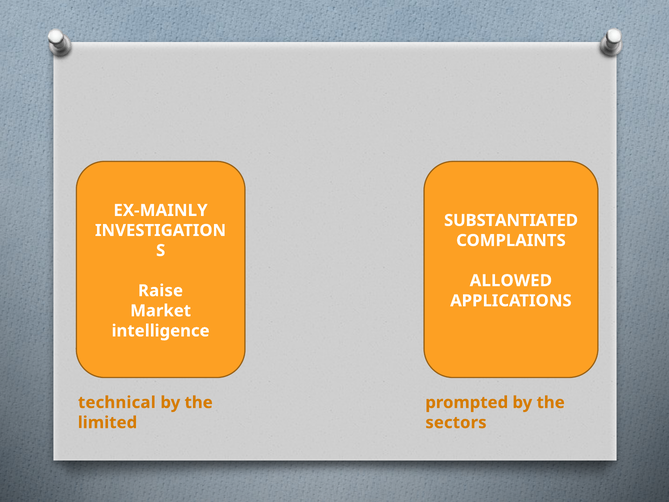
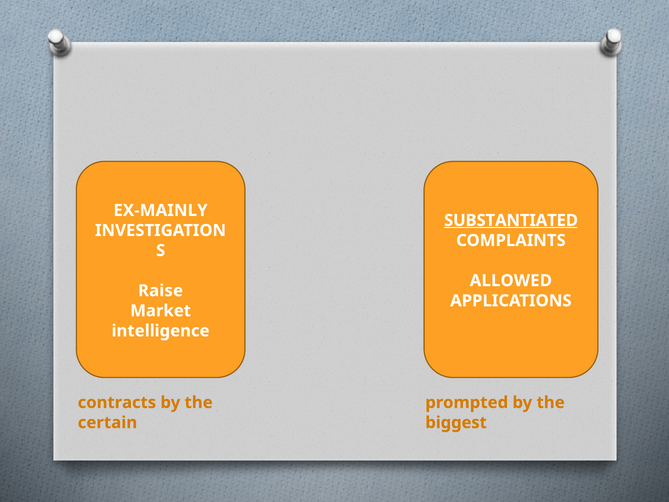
SUBSTANTIATED underline: none -> present
technical: technical -> contracts
limited: limited -> certain
sectors: sectors -> biggest
